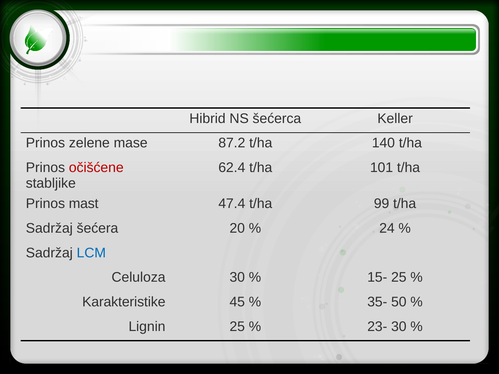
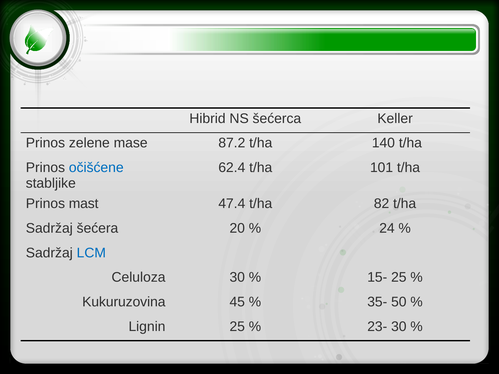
očišćene colour: red -> blue
99: 99 -> 82
Karakteristike: Karakteristike -> Kukuruzovina
